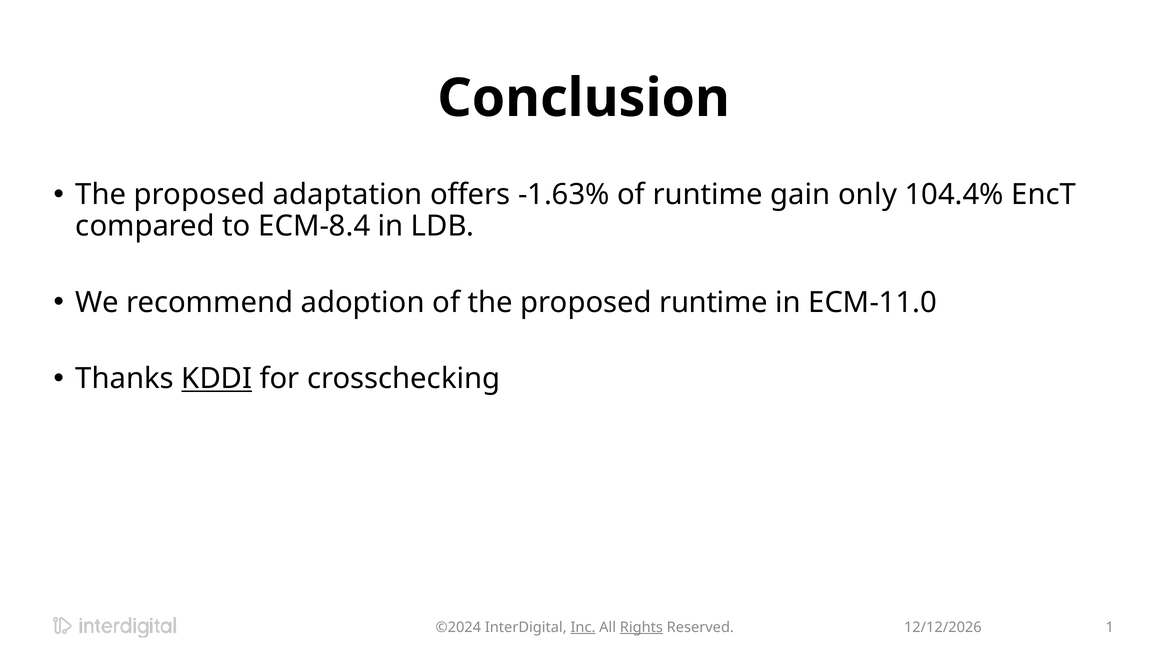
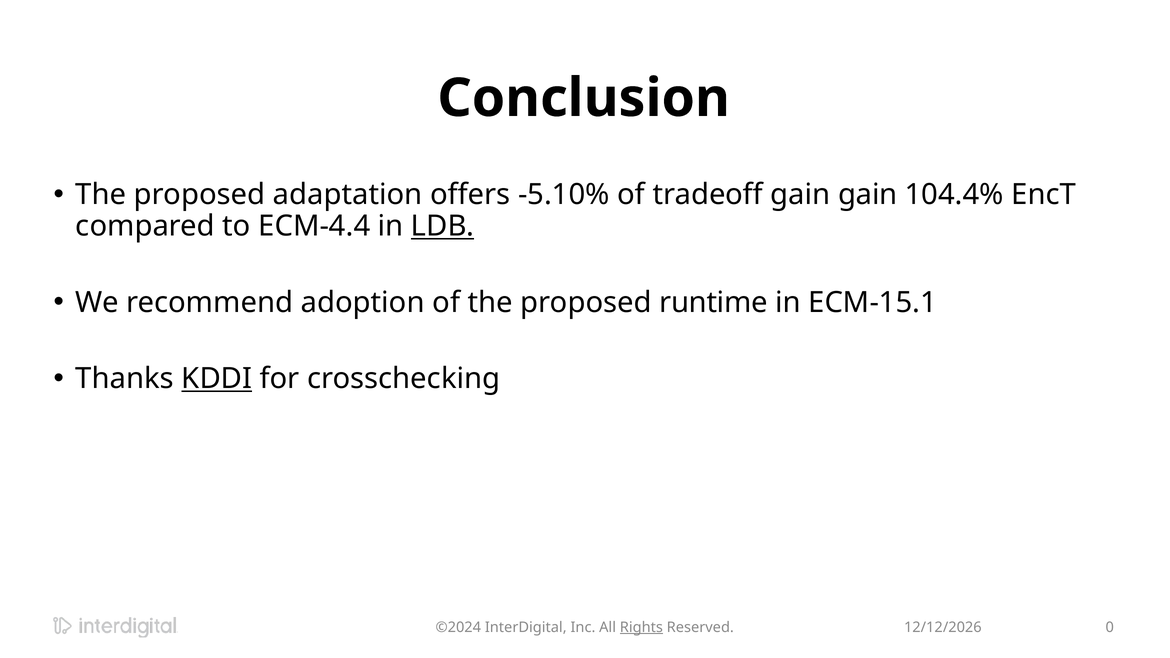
-1.63%: -1.63% -> -5.10%
of runtime: runtime -> tradeoff
gain only: only -> gain
ECM-8.4: ECM-8.4 -> ECM-4.4
LDB underline: none -> present
ECM-11.0: ECM-11.0 -> ECM-15.1
Inc underline: present -> none
1: 1 -> 0
